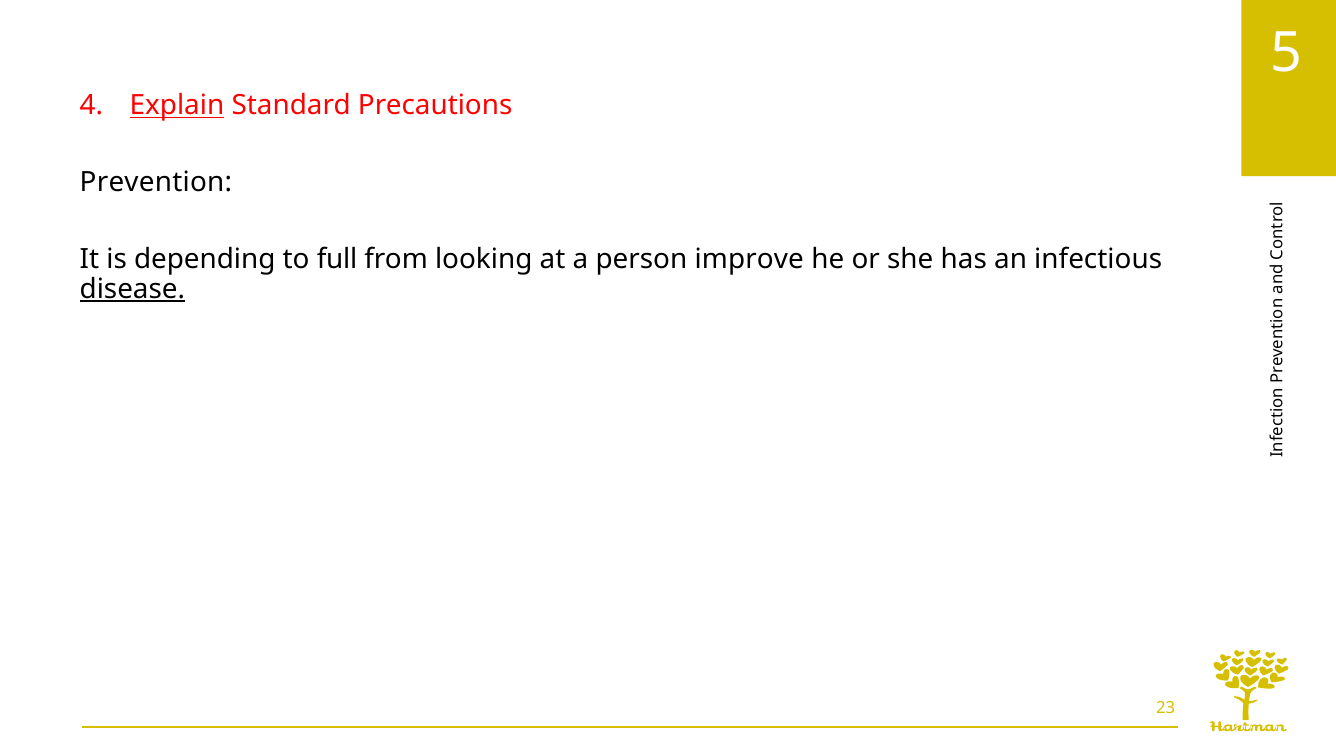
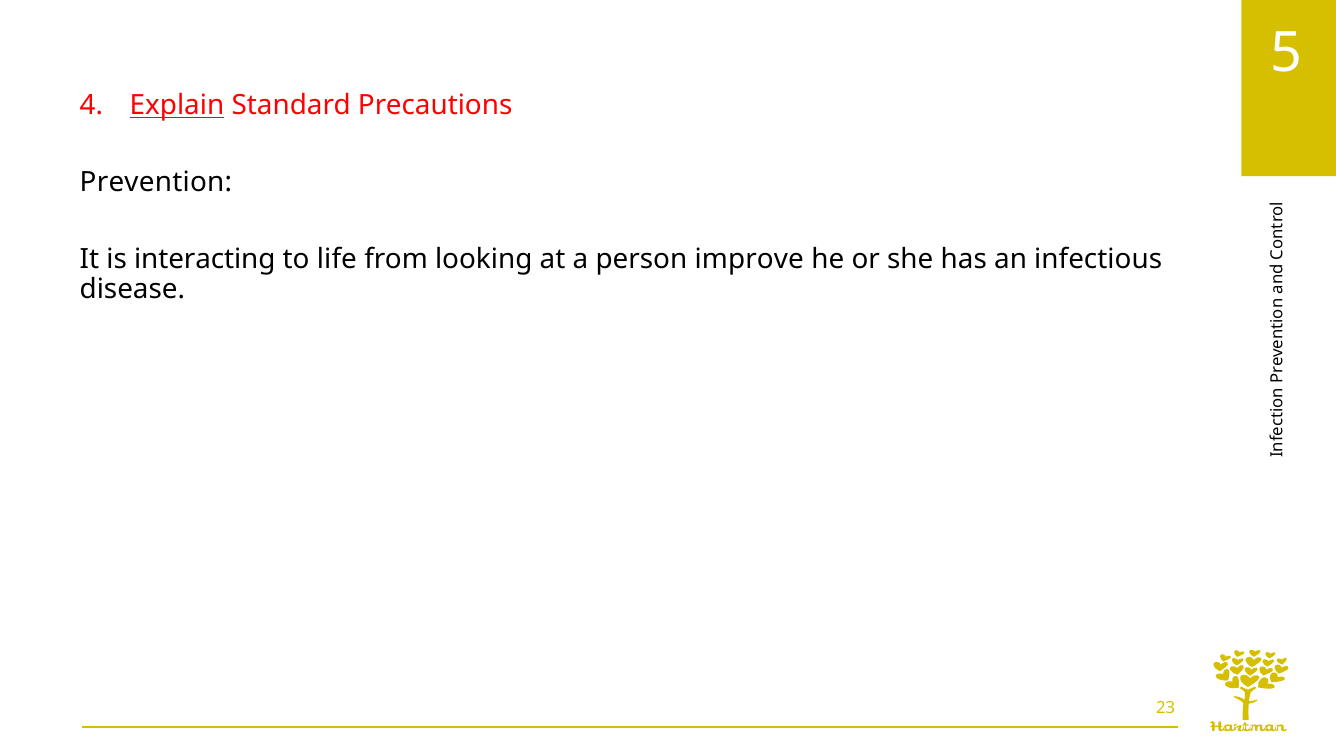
depending: depending -> interacting
full: full -> life
disease underline: present -> none
